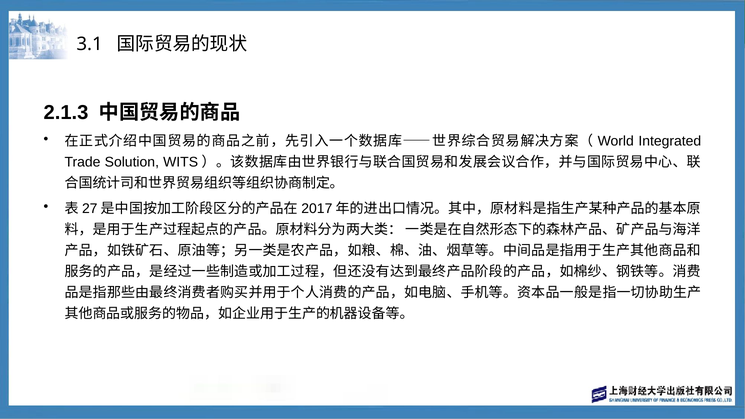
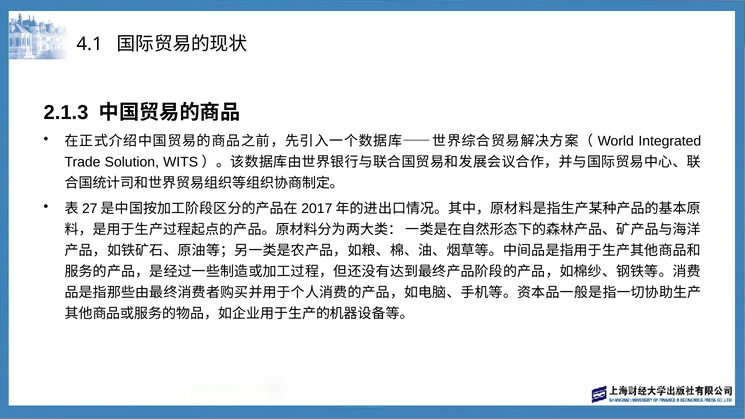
3.1: 3.1 -> 4.1
